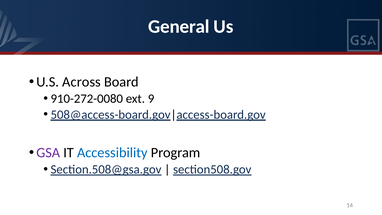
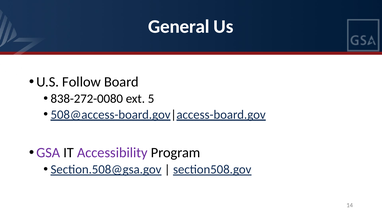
Across: Across -> Follow
910-272-0080: 910-272-0080 -> 838-272-0080
9: 9 -> 5
Accessibility colour: blue -> purple
